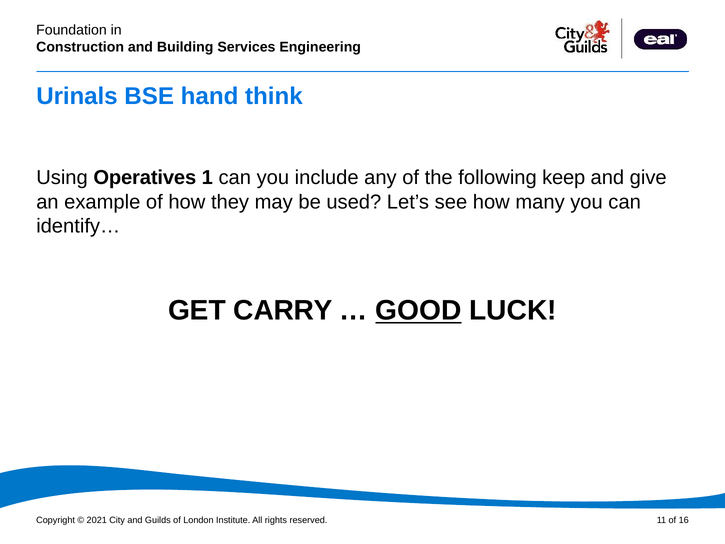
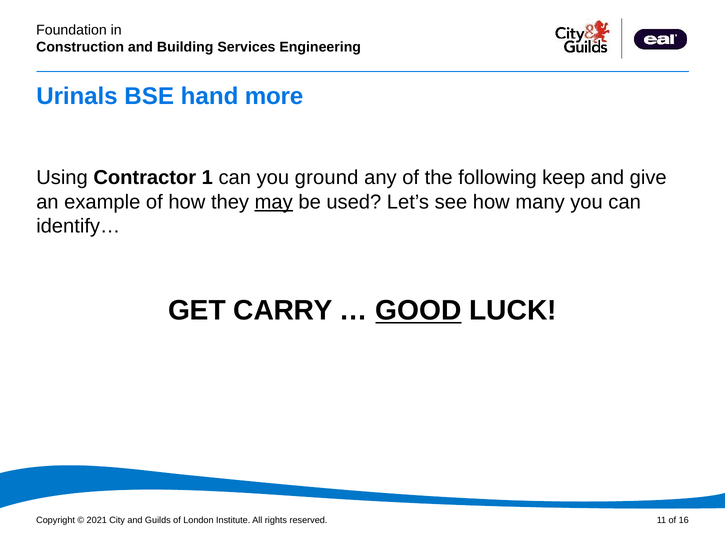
think: think -> more
Operatives: Operatives -> Contractor
include: include -> ground
may underline: none -> present
